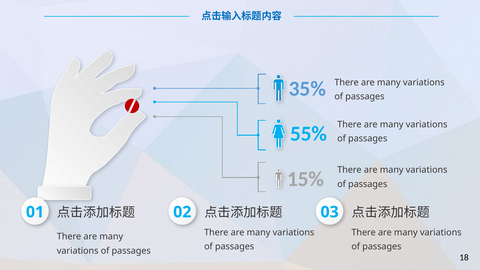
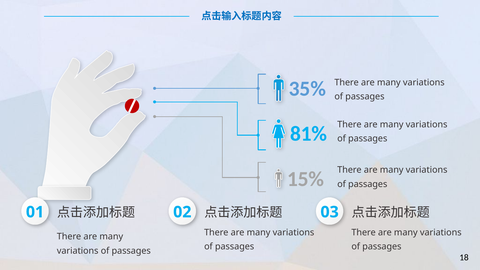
55%: 55% -> 81%
